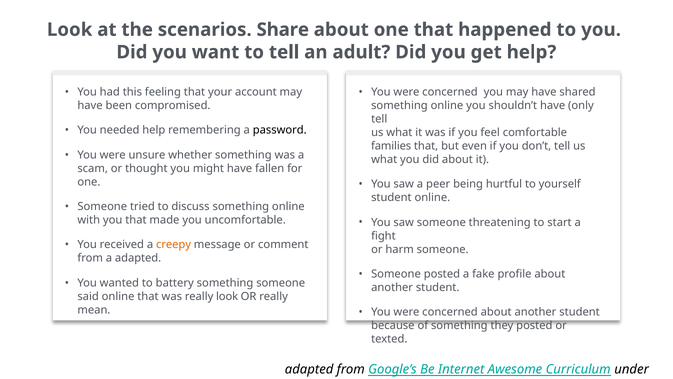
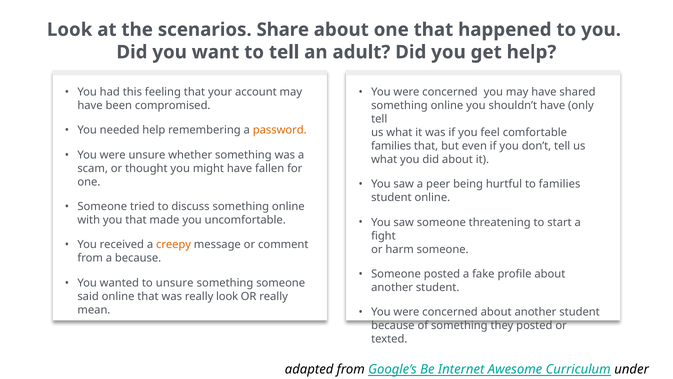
password colour: black -> orange
to yourself: yourself -> families
a adapted: adapted -> because
to battery: battery -> unsure
